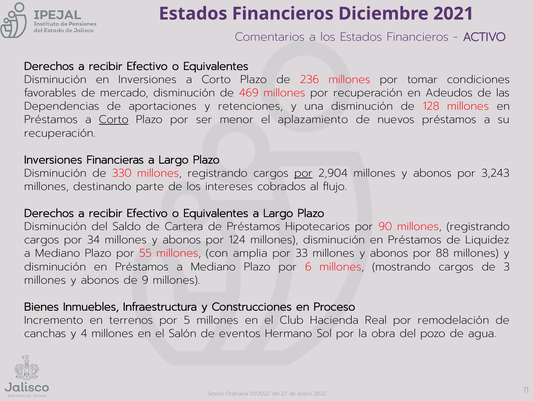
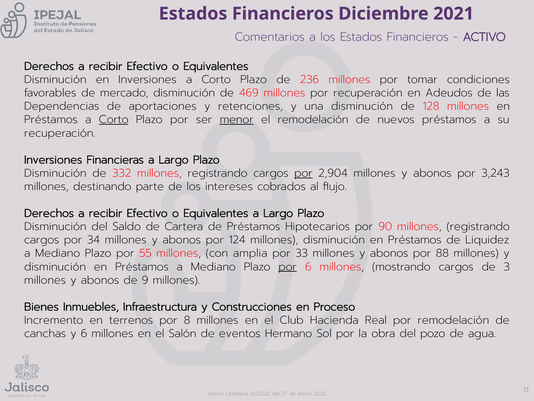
menor underline: none -> present
el aplazamiento: aplazamiento -> remodelación
330: 330 -> 332
por at (288, 266) underline: none -> present
5: 5 -> 8
y 4: 4 -> 6
